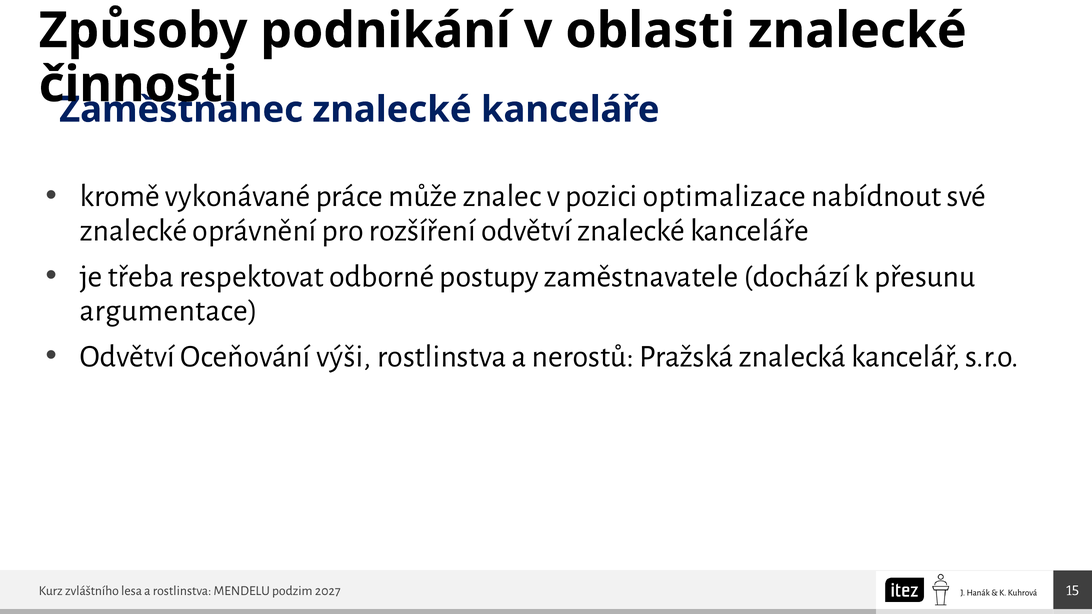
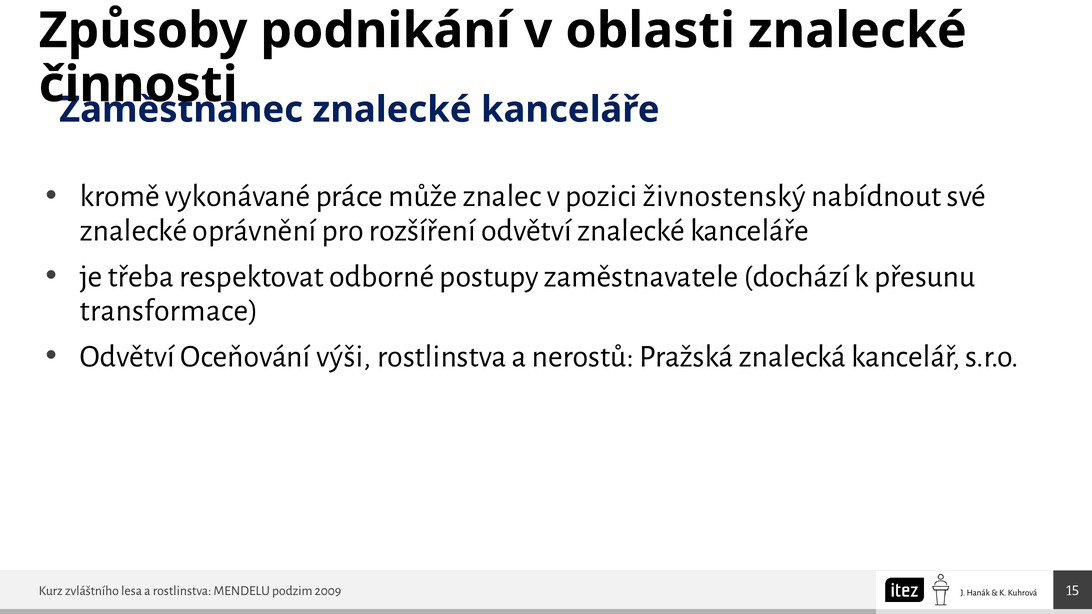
optimalizace: optimalizace -> živnostenský
argumentace: argumentace -> transformace
2027: 2027 -> 2009
